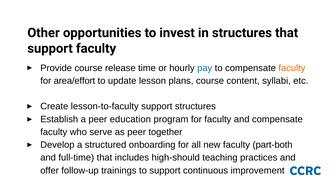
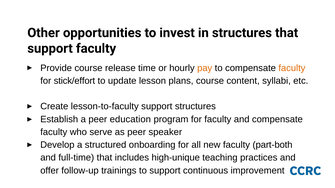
pay colour: blue -> orange
area/effort: area/effort -> stick/effort
together: together -> speaker
high-should: high-should -> high-unique
